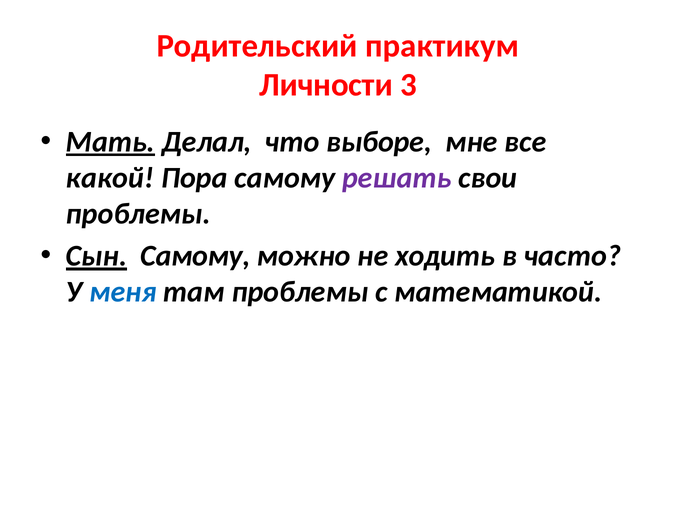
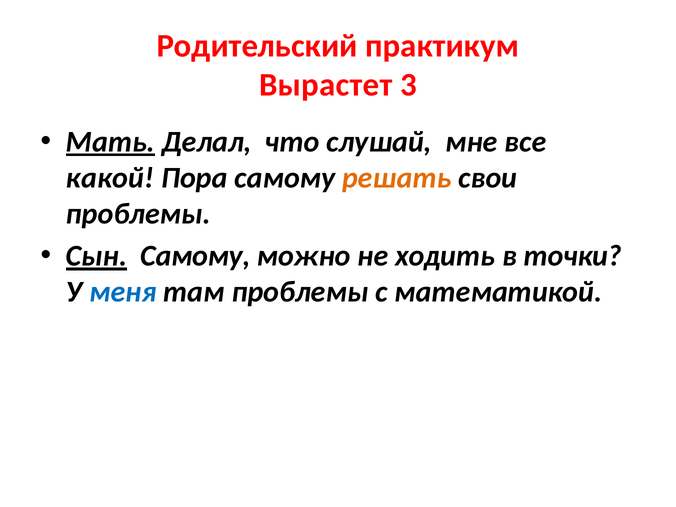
Личности: Личности -> Вырастет
выборе: выборе -> слушай
решать colour: purple -> orange
часто: часто -> точки
